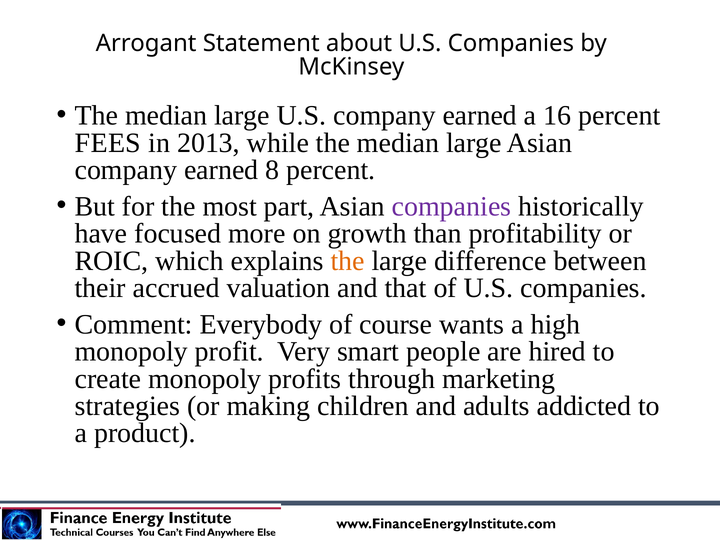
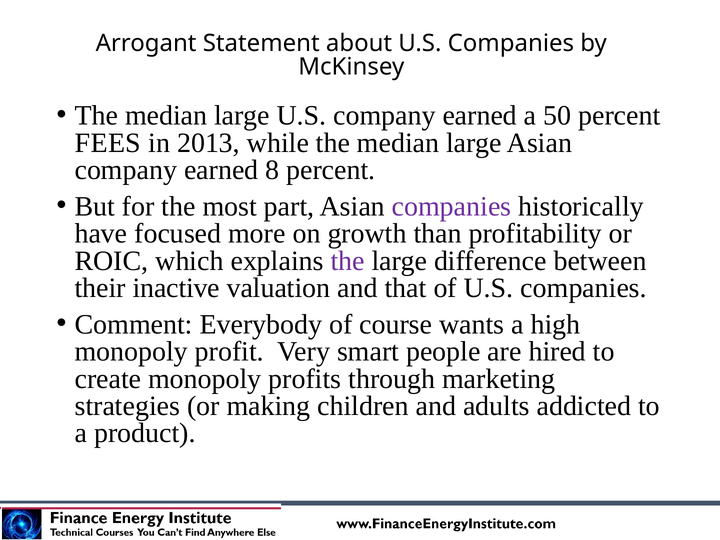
16: 16 -> 50
the at (348, 261) colour: orange -> purple
accrued: accrued -> inactive
